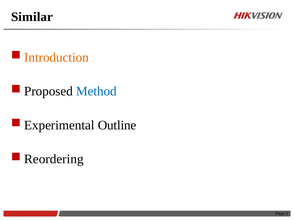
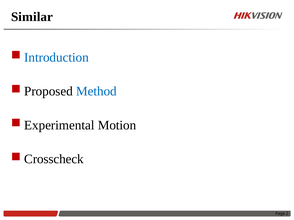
Introduction colour: orange -> blue
Outline: Outline -> Motion
Reordering: Reordering -> Crosscheck
